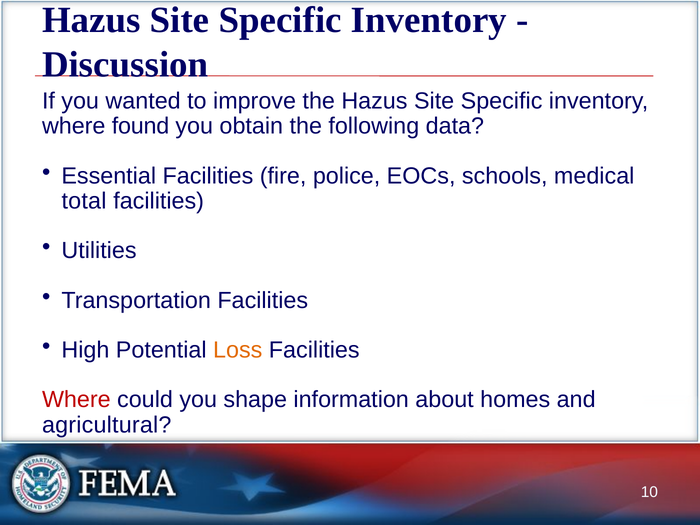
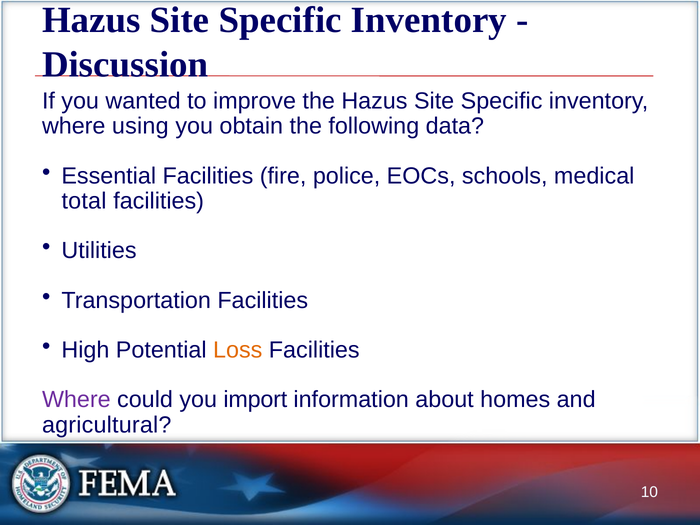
found: found -> using
Where at (76, 400) colour: red -> purple
shape: shape -> import
